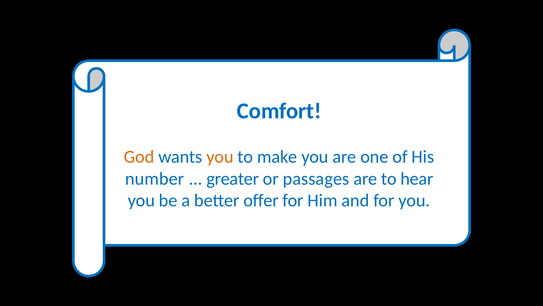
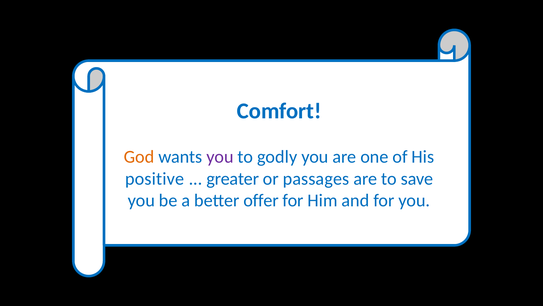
you at (220, 157) colour: orange -> purple
make: make -> godly
number: number -> positive
hear: hear -> save
